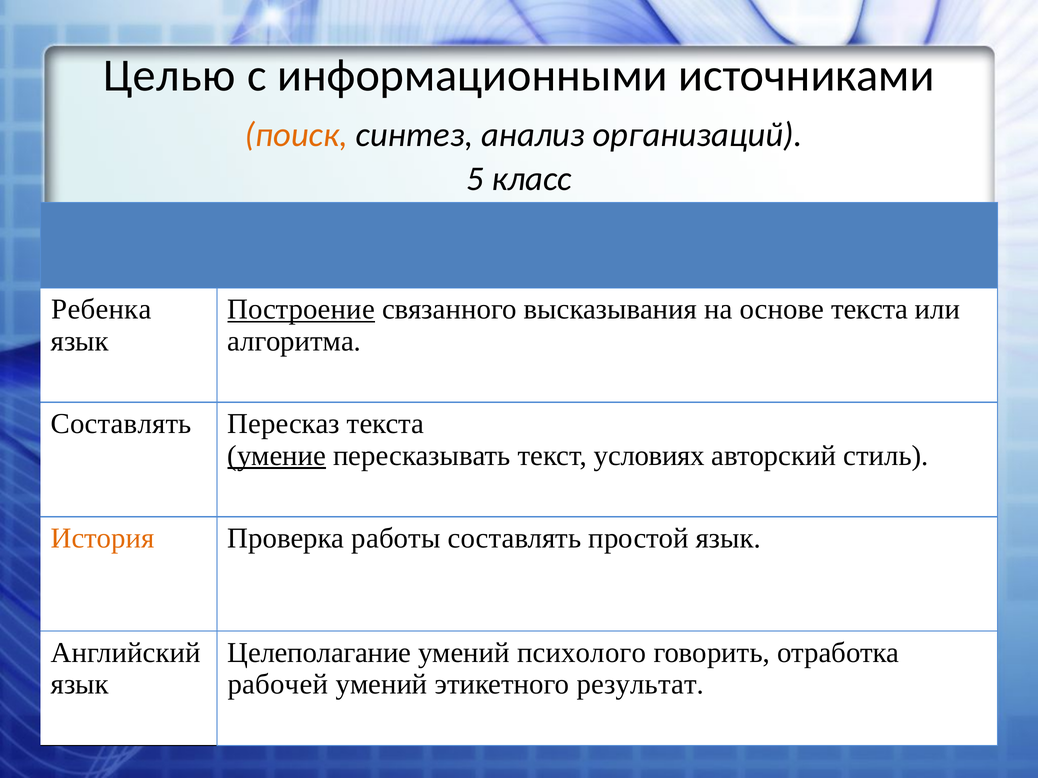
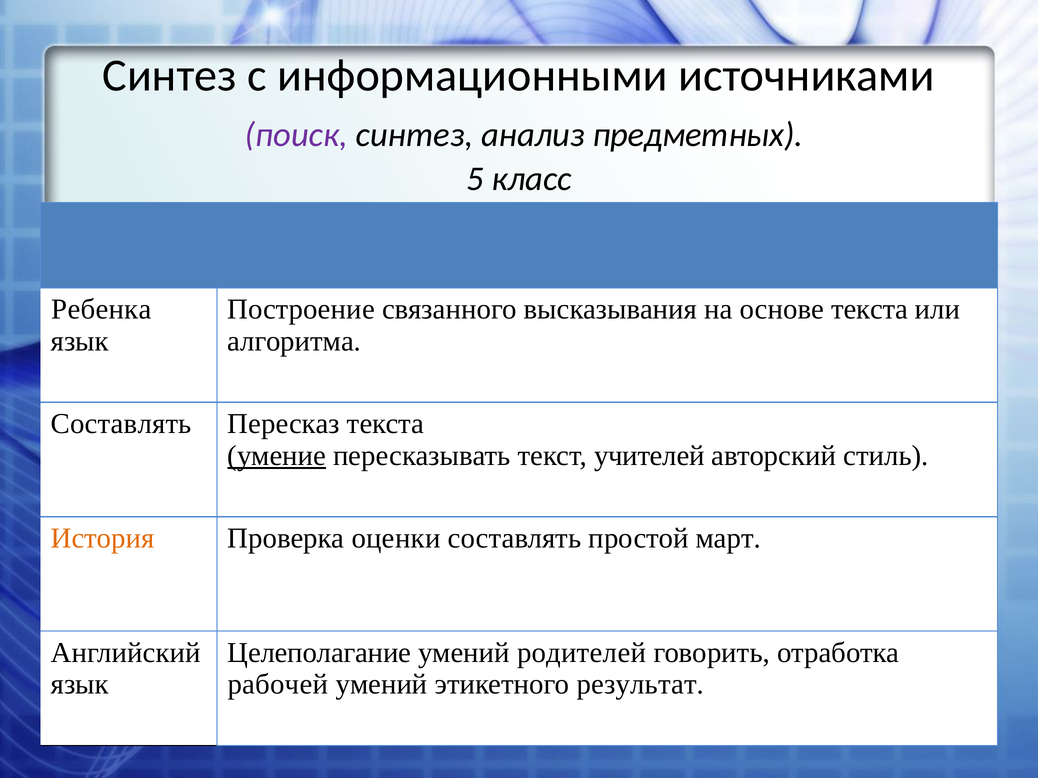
Целью at (169, 76): Целью -> Синтез
поиск colour: orange -> purple
организаций: организаций -> предметных
Построение underline: present -> none
условиях: условиях -> учителей
работы: работы -> оценки
простой язык: язык -> март
психолого: психолого -> родителей
